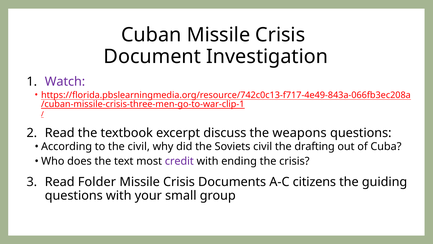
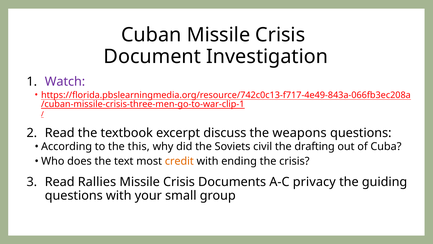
the civil: civil -> this
credit colour: purple -> orange
Folder: Folder -> Rallies
citizens: citizens -> privacy
